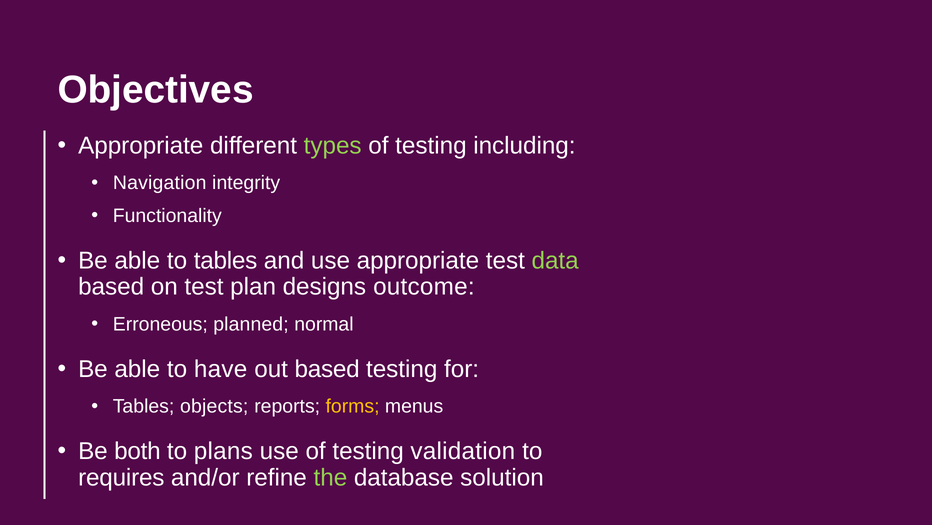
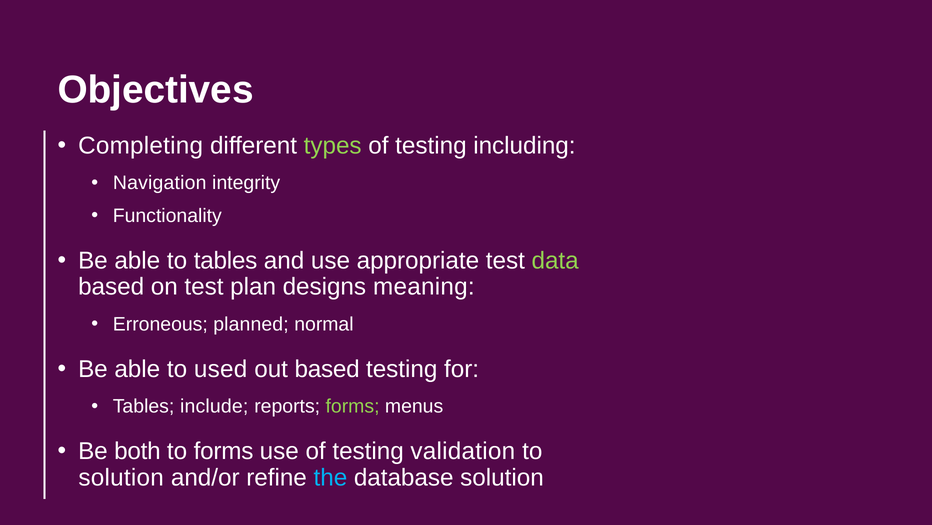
Appropriate at (141, 146): Appropriate -> Completing
outcome: outcome -> meaning
have: have -> used
objects: objects -> include
forms at (353, 406) colour: yellow -> light green
to plans: plans -> forms
requires at (121, 477): requires -> solution
the colour: light green -> light blue
